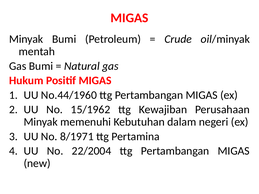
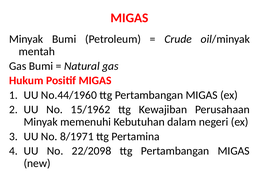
22/2004: 22/2004 -> 22/2098
